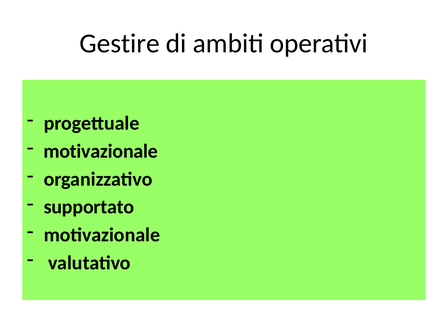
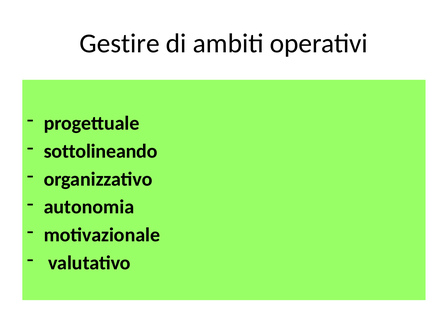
motivazionale at (101, 151): motivazionale -> sottolineando
supportato: supportato -> autonomia
